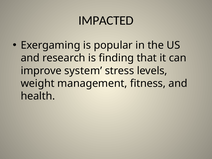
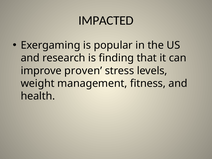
system: system -> proven
